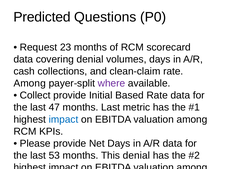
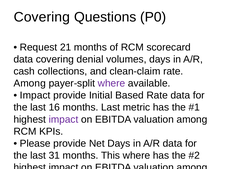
Predicted at (42, 17): Predicted -> Covering
23: 23 -> 21
Collect at (35, 96): Collect -> Impact
47: 47 -> 16
impact at (63, 120) colour: blue -> purple
53: 53 -> 31
This denial: denial -> where
